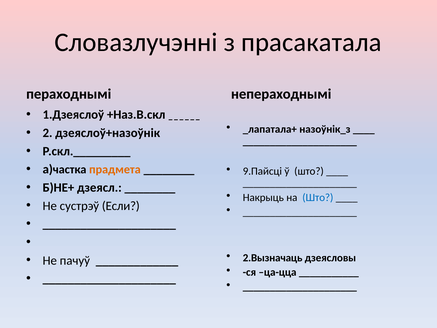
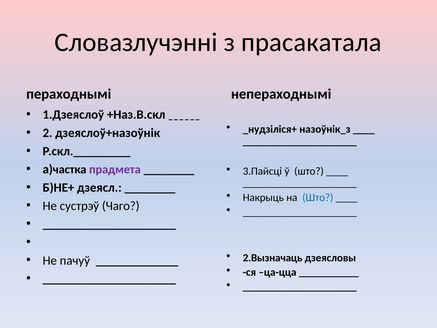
_лапатала+: _лапатала+ -> _нудзіліся+
прадмета colour: orange -> purple
9.Пайсці: 9.Пайсці -> 3.Пайсці
Если: Если -> Чаго
